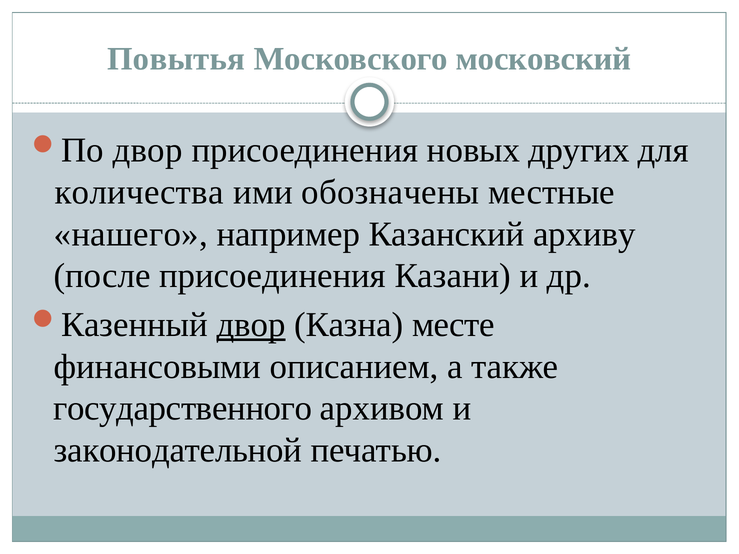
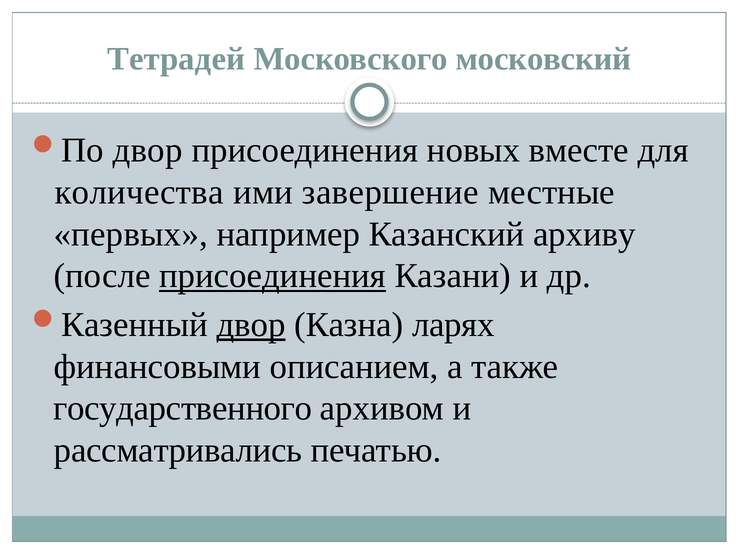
Повытья: Повытья -> Тетрадей
других: других -> вместе
обозначены: обозначены -> завершение
нашего: нашего -> первых
присоединения at (273, 276) underline: none -> present
месте: месте -> ларях
законодательной: законодательной -> рассматривались
